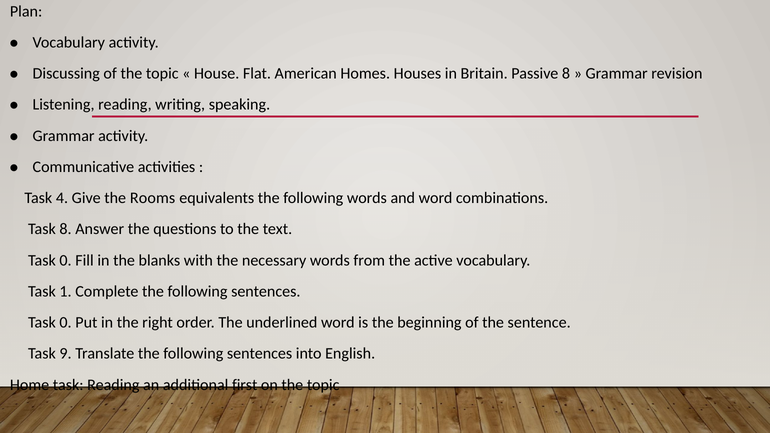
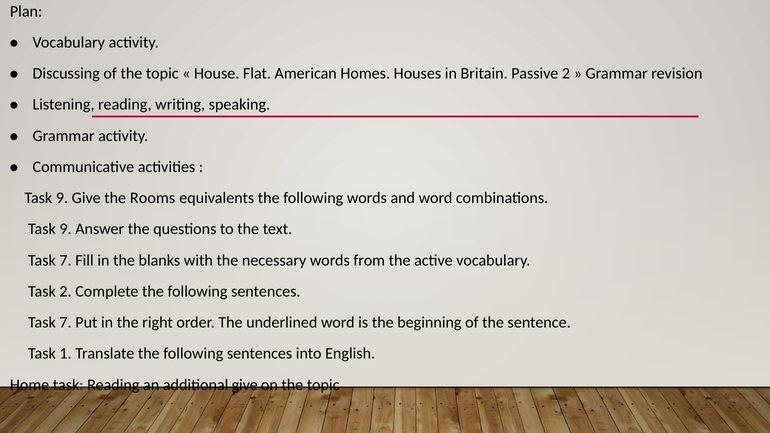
Passive 8: 8 -> 2
4 at (62, 198): 4 -> 9
8 at (66, 229): 8 -> 9
0 at (66, 260): 0 -> 7
Task 1: 1 -> 2
0 at (66, 323): 0 -> 7
9: 9 -> 1
additional first: first -> give
